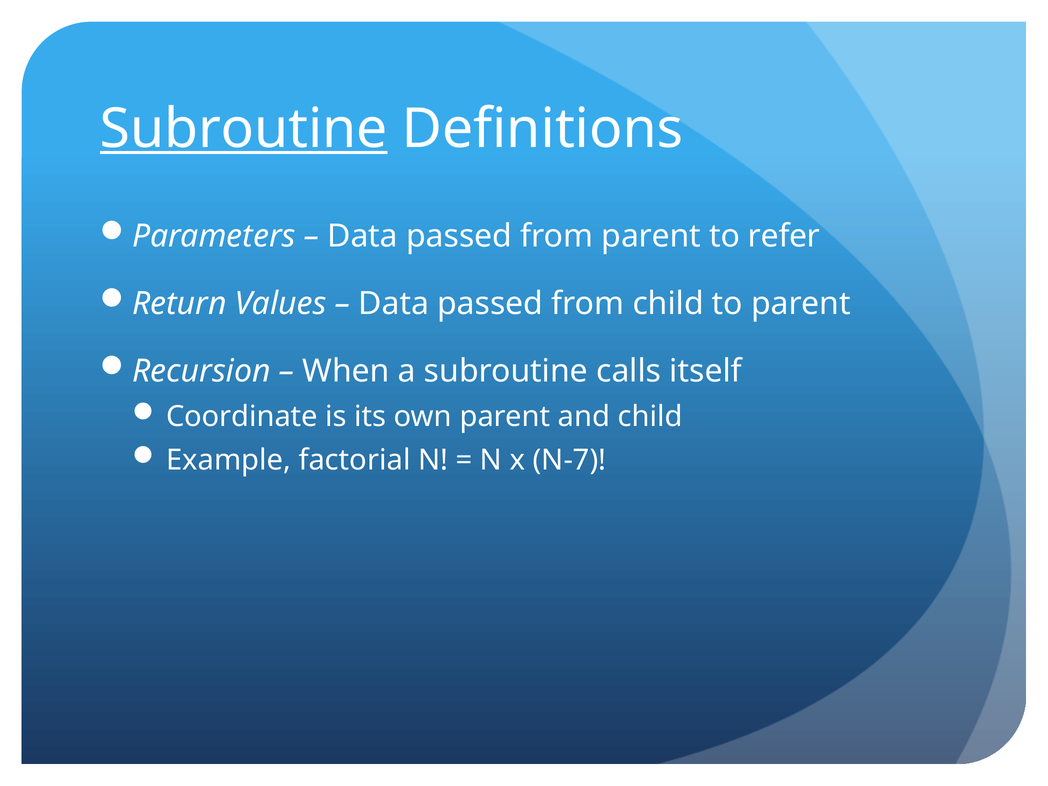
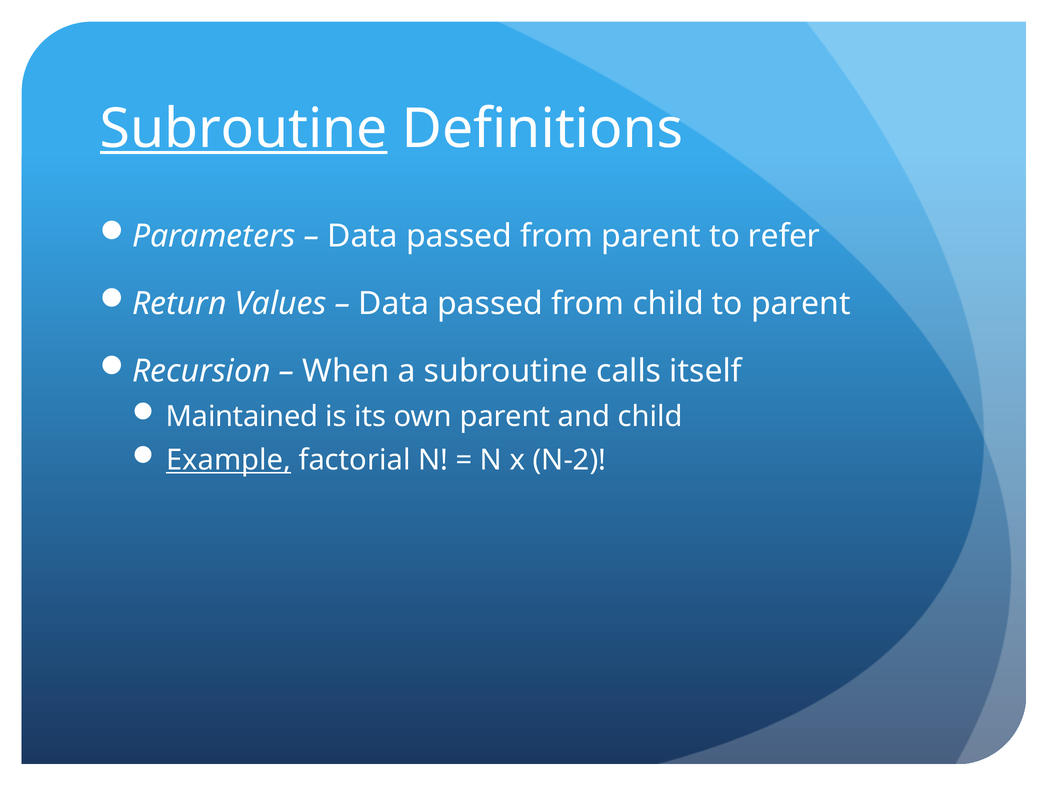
Coordinate: Coordinate -> Maintained
Example underline: none -> present
N-7: N-7 -> N-2
